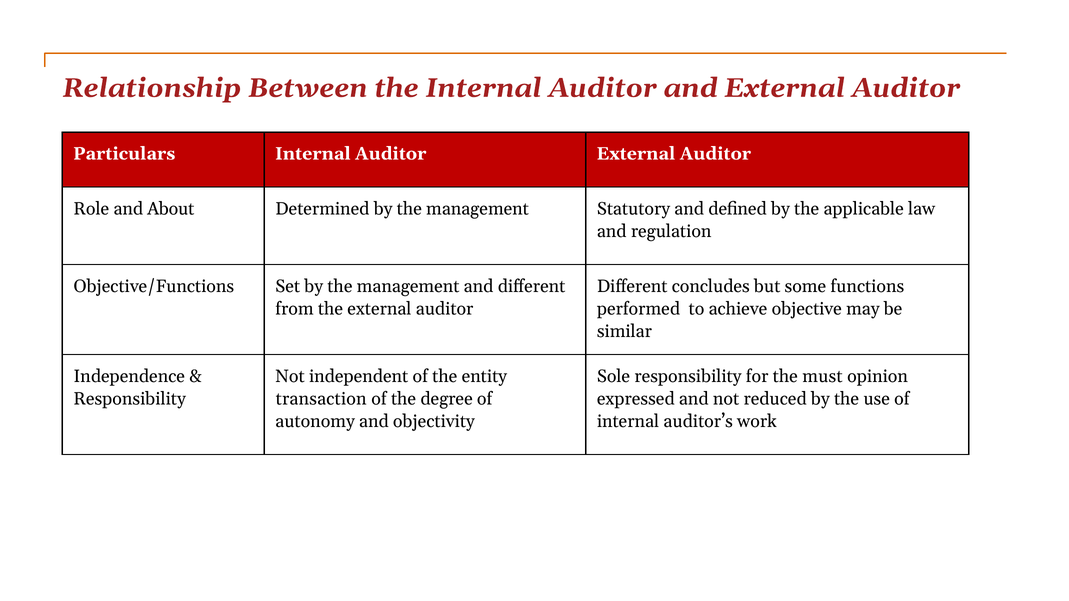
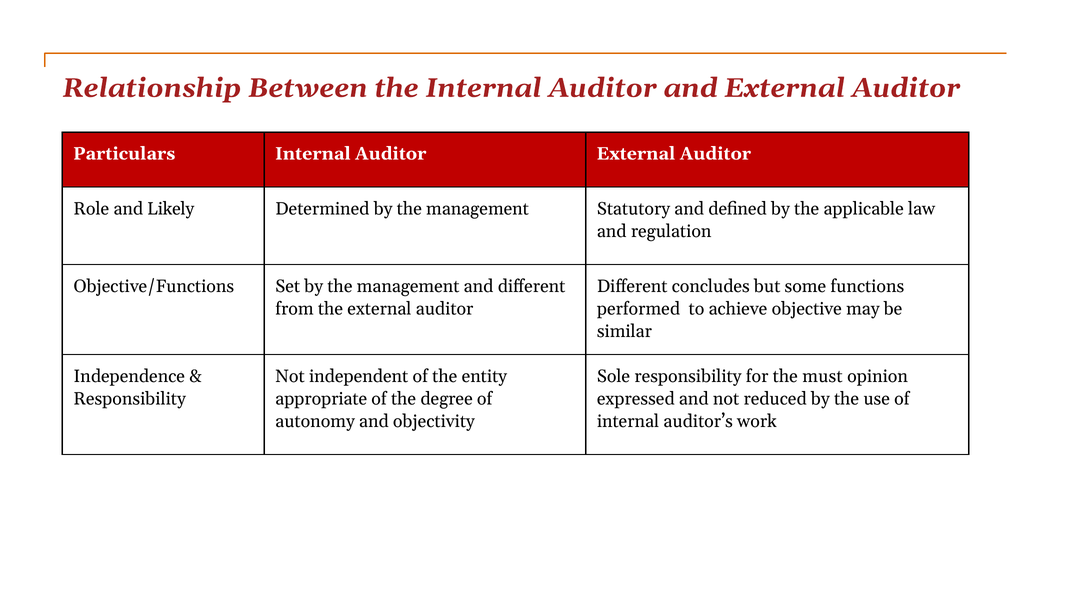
About: About -> Likely
transaction: transaction -> appropriate
